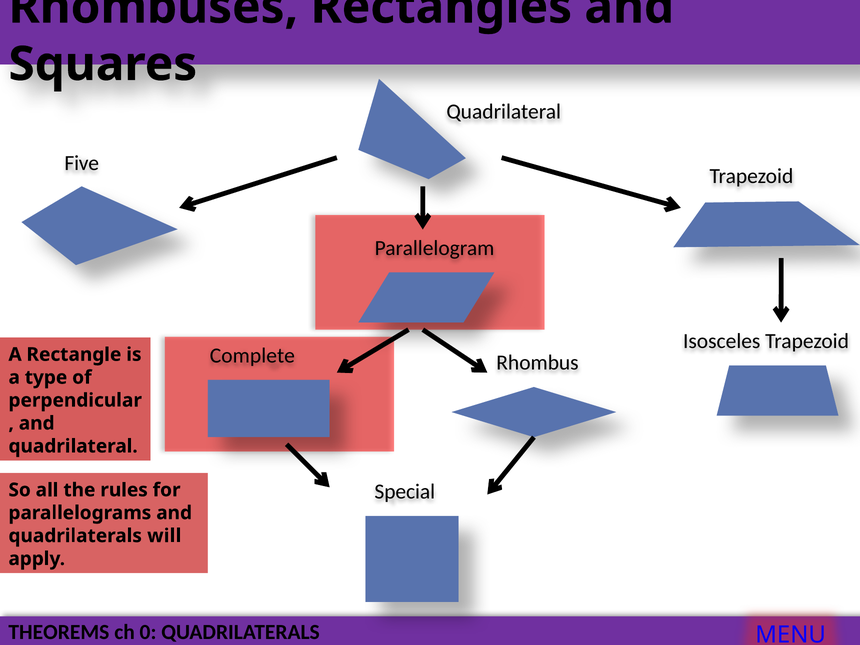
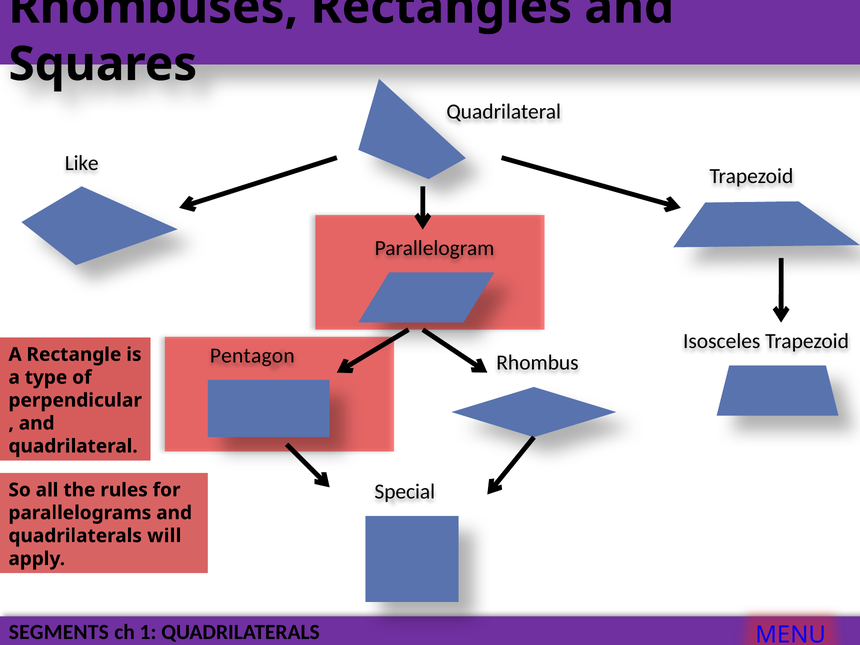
Five: Five -> Like
Complete: Complete -> Pentagon
THEOREMS: THEOREMS -> SEGMENTS
0: 0 -> 1
